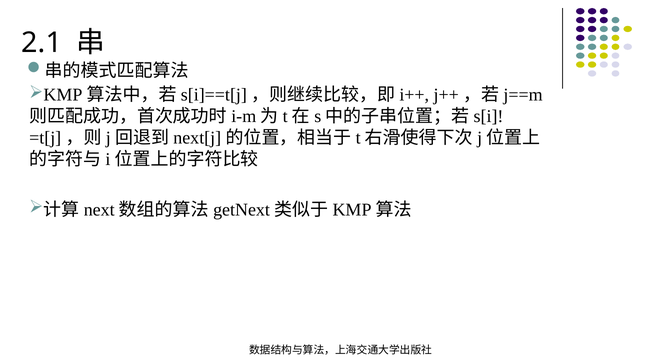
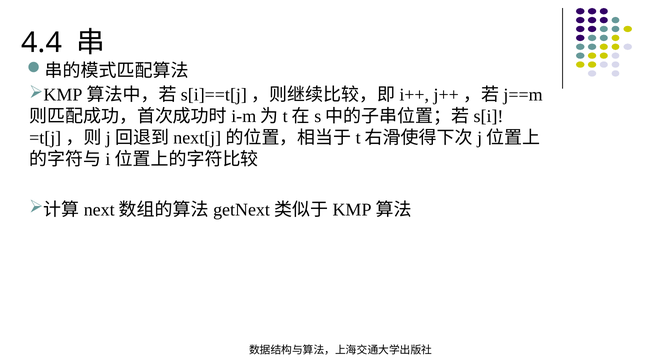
2.1: 2.1 -> 4.4
